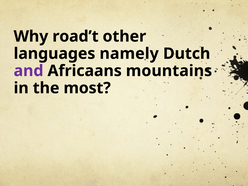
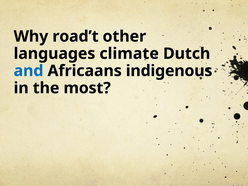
namely: namely -> climate
and colour: purple -> blue
mountains: mountains -> indigenous
